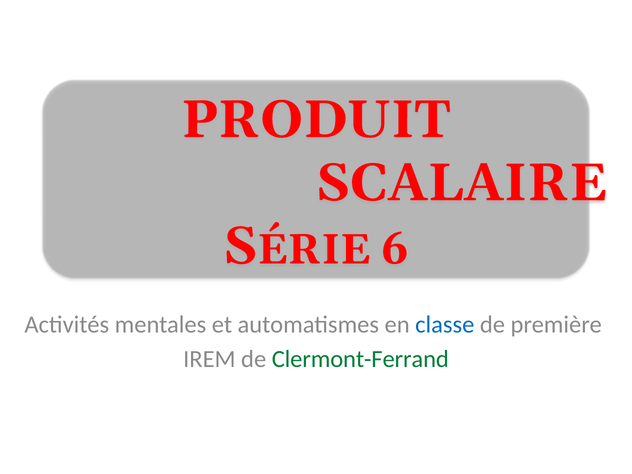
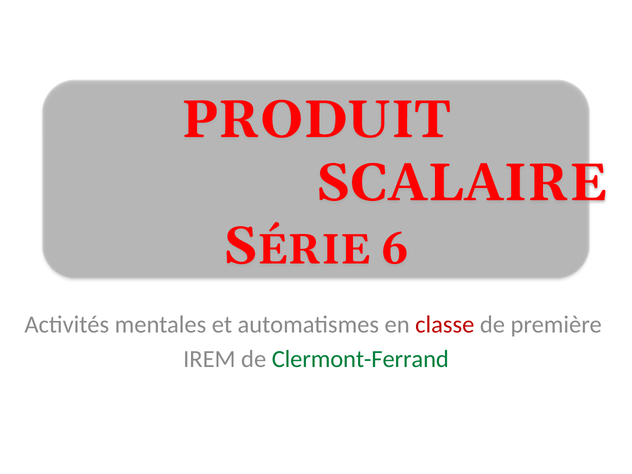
classe colour: blue -> red
